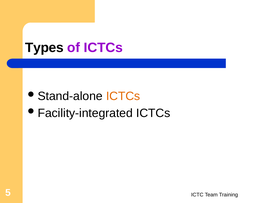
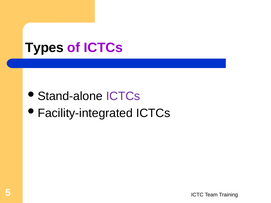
ICTCs at (123, 96) colour: orange -> purple
